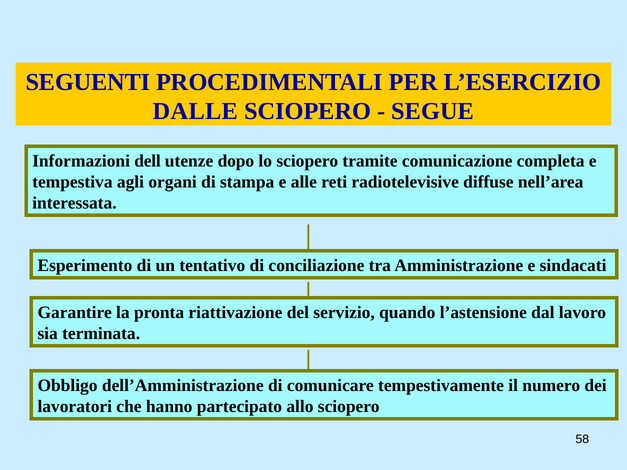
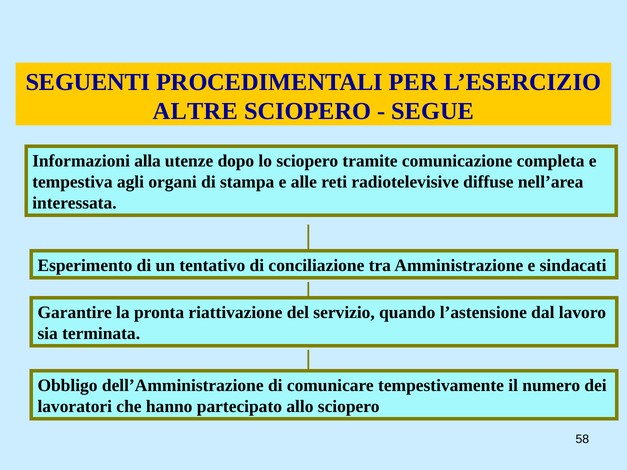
DALLE: DALLE -> ALTRE
dell: dell -> alla
